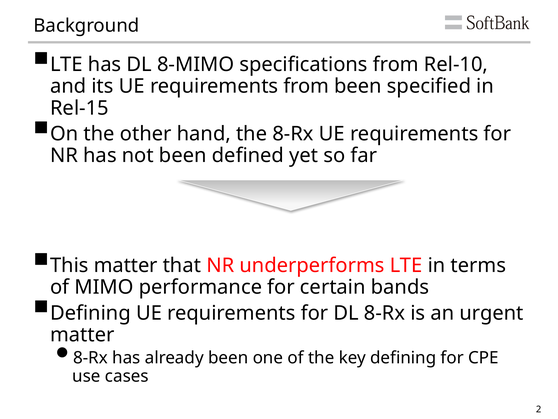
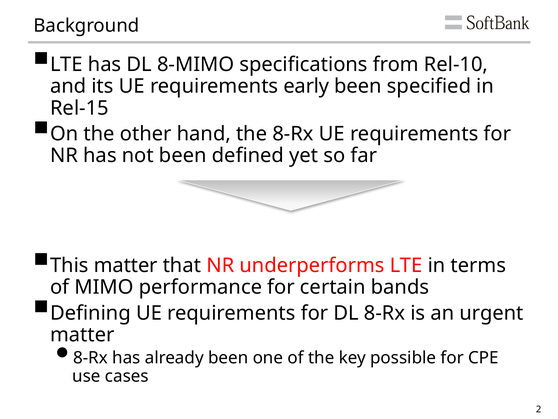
requirements from: from -> early
key defining: defining -> possible
